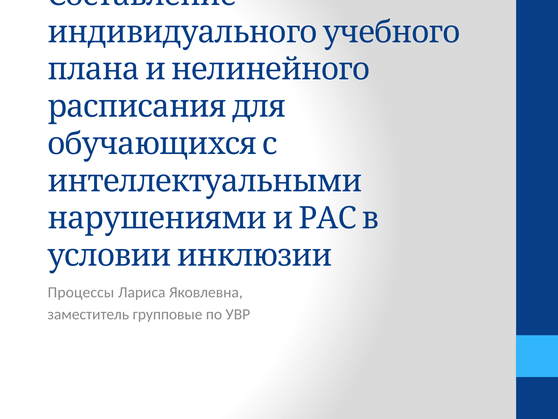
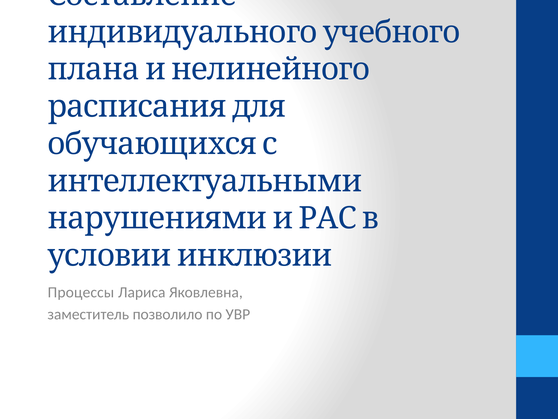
групповые: групповые -> позволило
